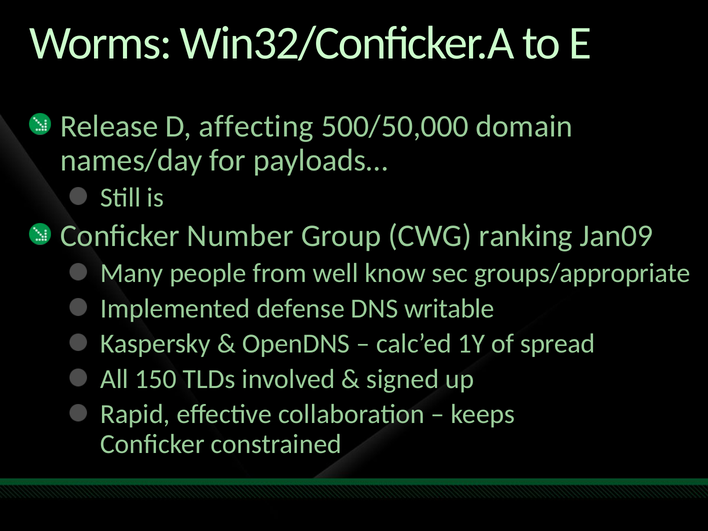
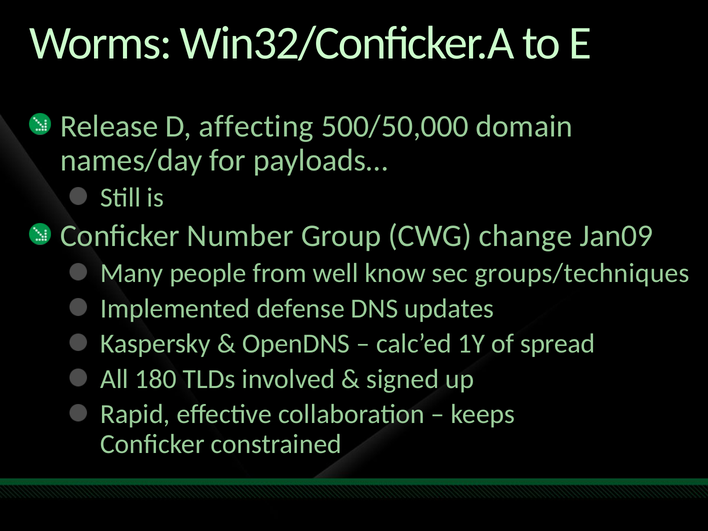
ranking: ranking -> change
groups/appropriate: groups/appropriate -> groups/techniques
writable: writable -> updates
150: 150 -> 180
